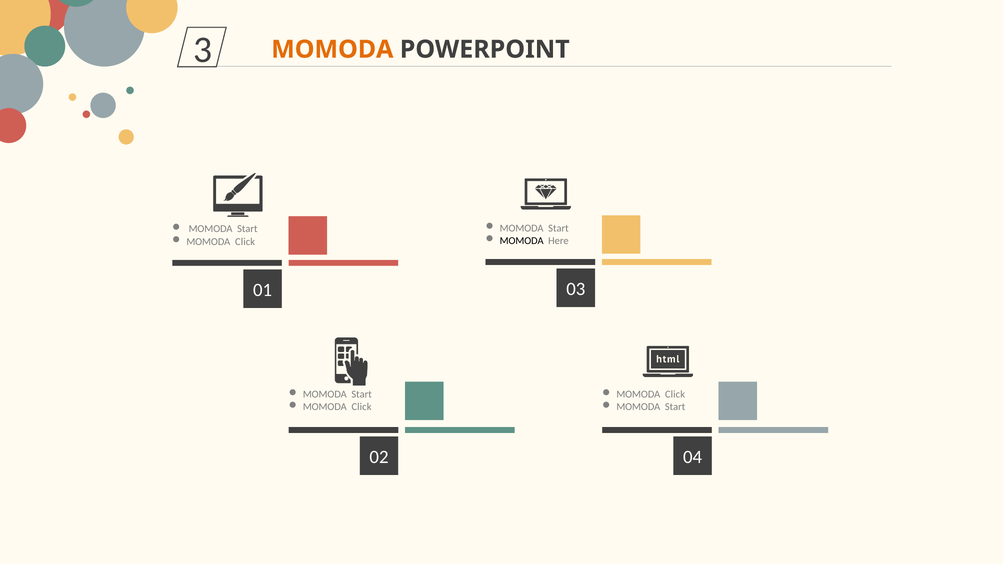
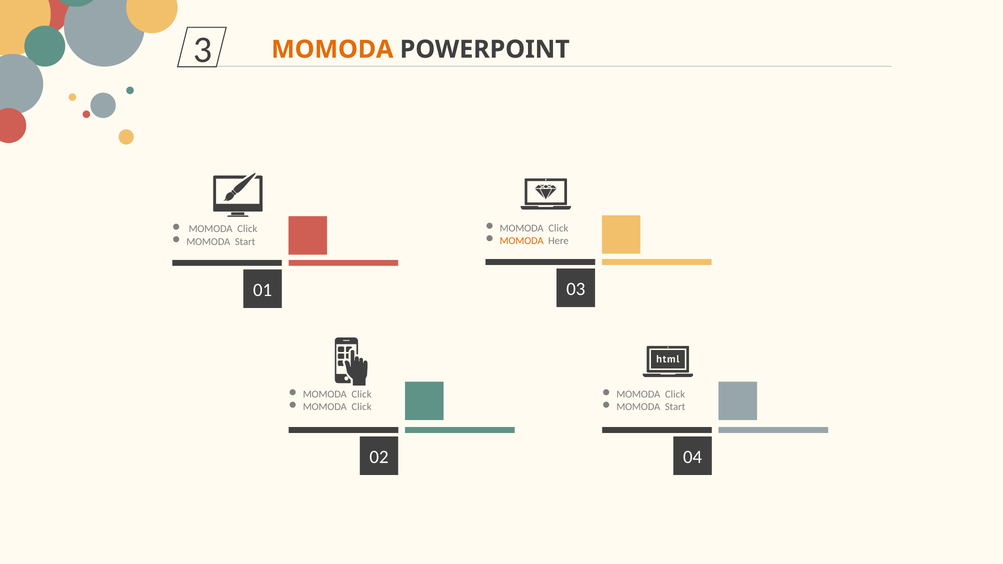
Start at (558, 228): Start -> Click
Start at (247, 229): Start -> Click
MOMODA at (522, 241) colour: black -> orange
Click at (245, 242): Click -> Start
Start at (362, 395): Start -> Click
